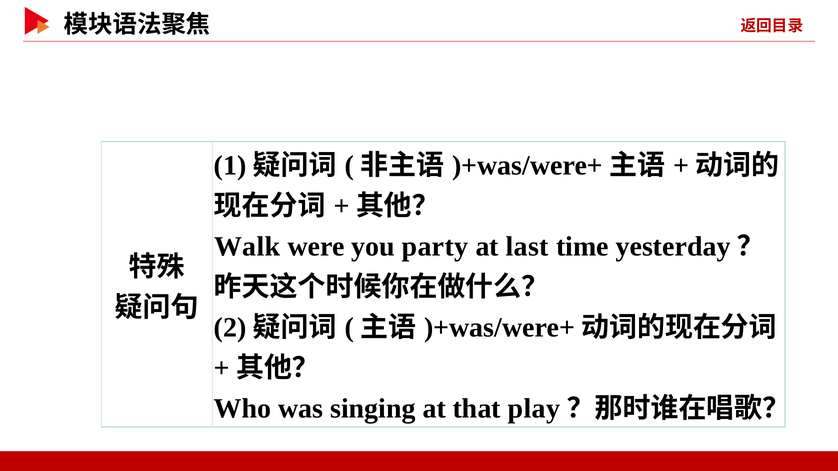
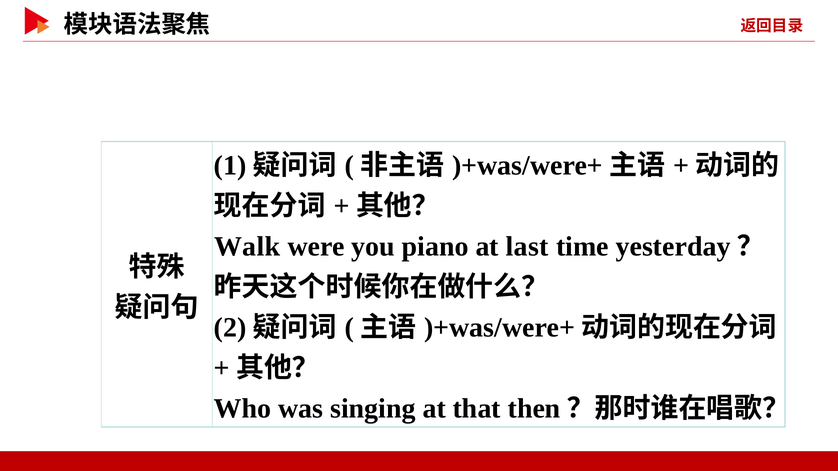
party: party -> piano
play: play -> then
